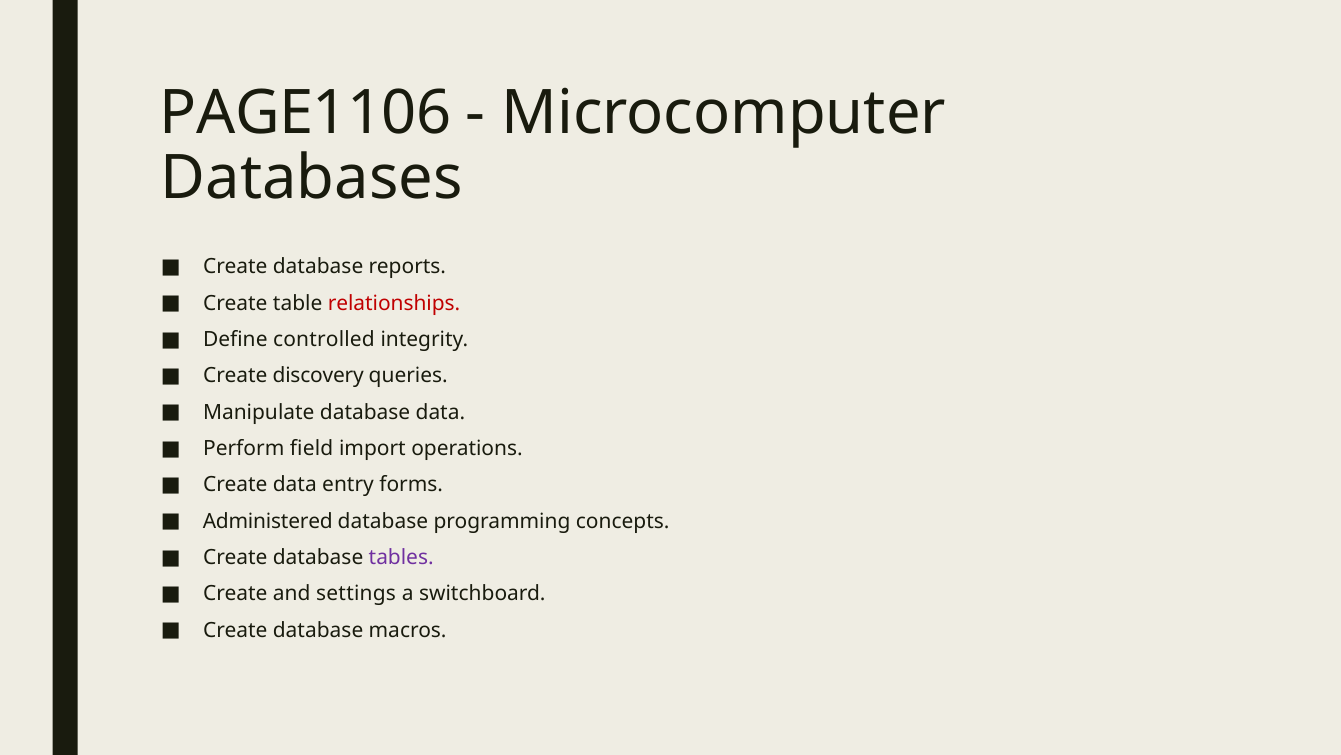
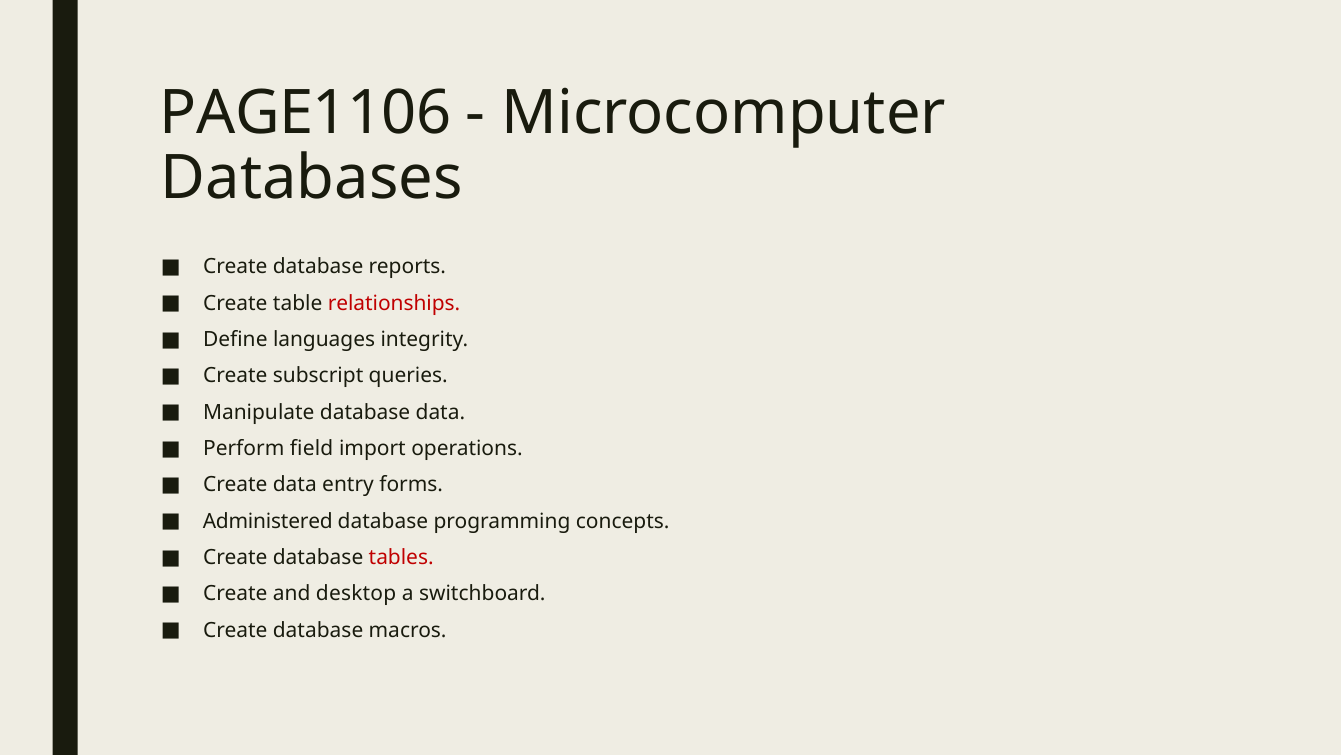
controlled: controlled -> languages
discovery: discovery -> subscript
tables colour: purple -> red
settings: settings -> desktop
